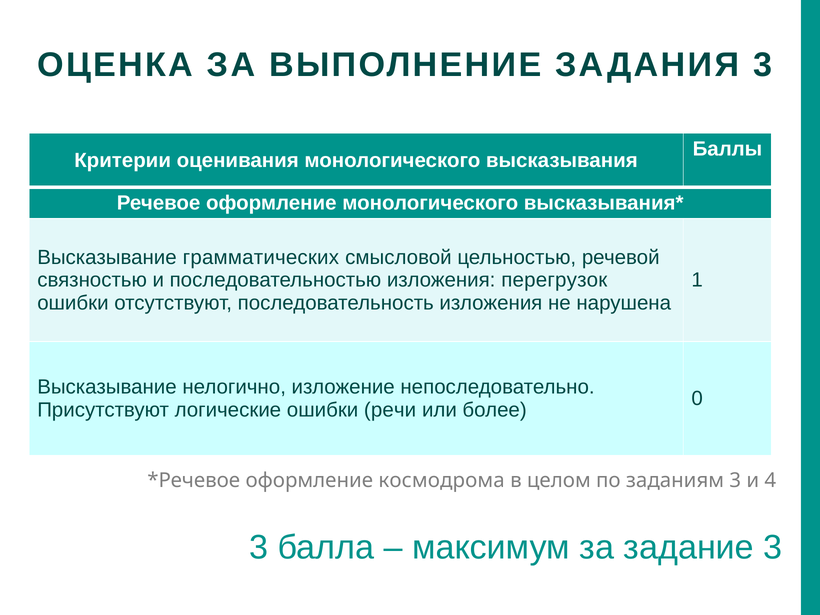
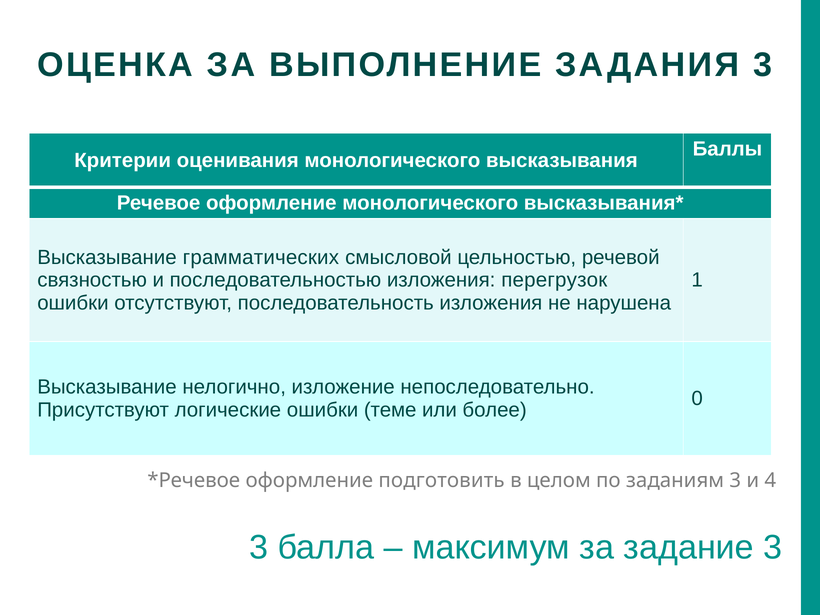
речи: речи -> теме
космодрома: космодрома -> подготовить
